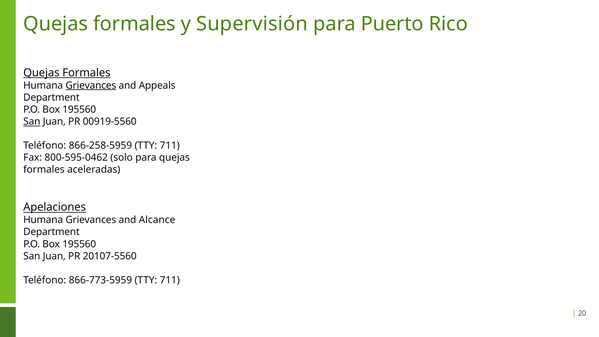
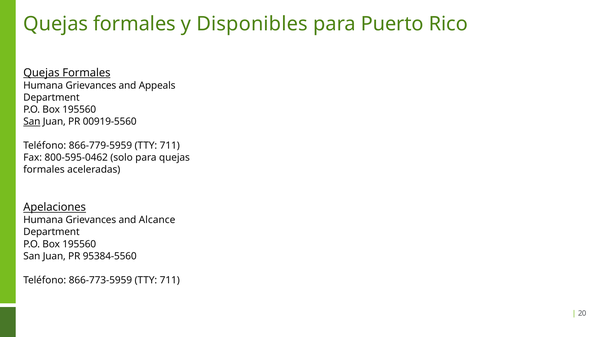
Supervisión: Supervisión -> Disponibles
Grievances at (91, 85) underline: present -> none
866-258-5959: 866-258-5959 -> 866-779-5959
20107-5560: 20107-5560 -> 95384-5560
